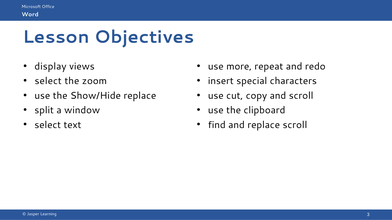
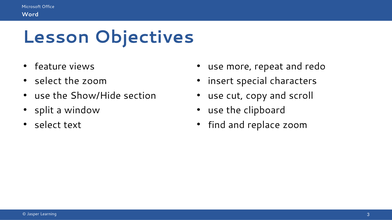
display: display -> feature
Show/Hide replace: replace -> section
replace scroll: scroll -> zoom
